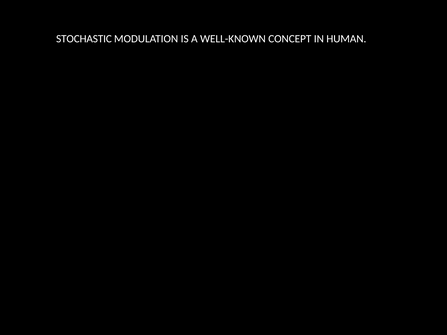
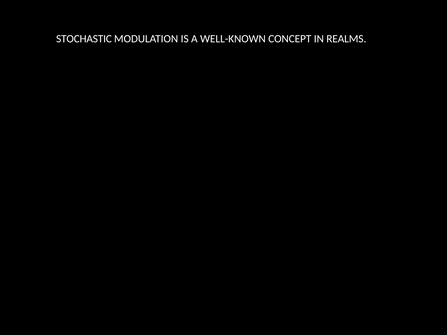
HUMAN: HUMAN -> REALMS
